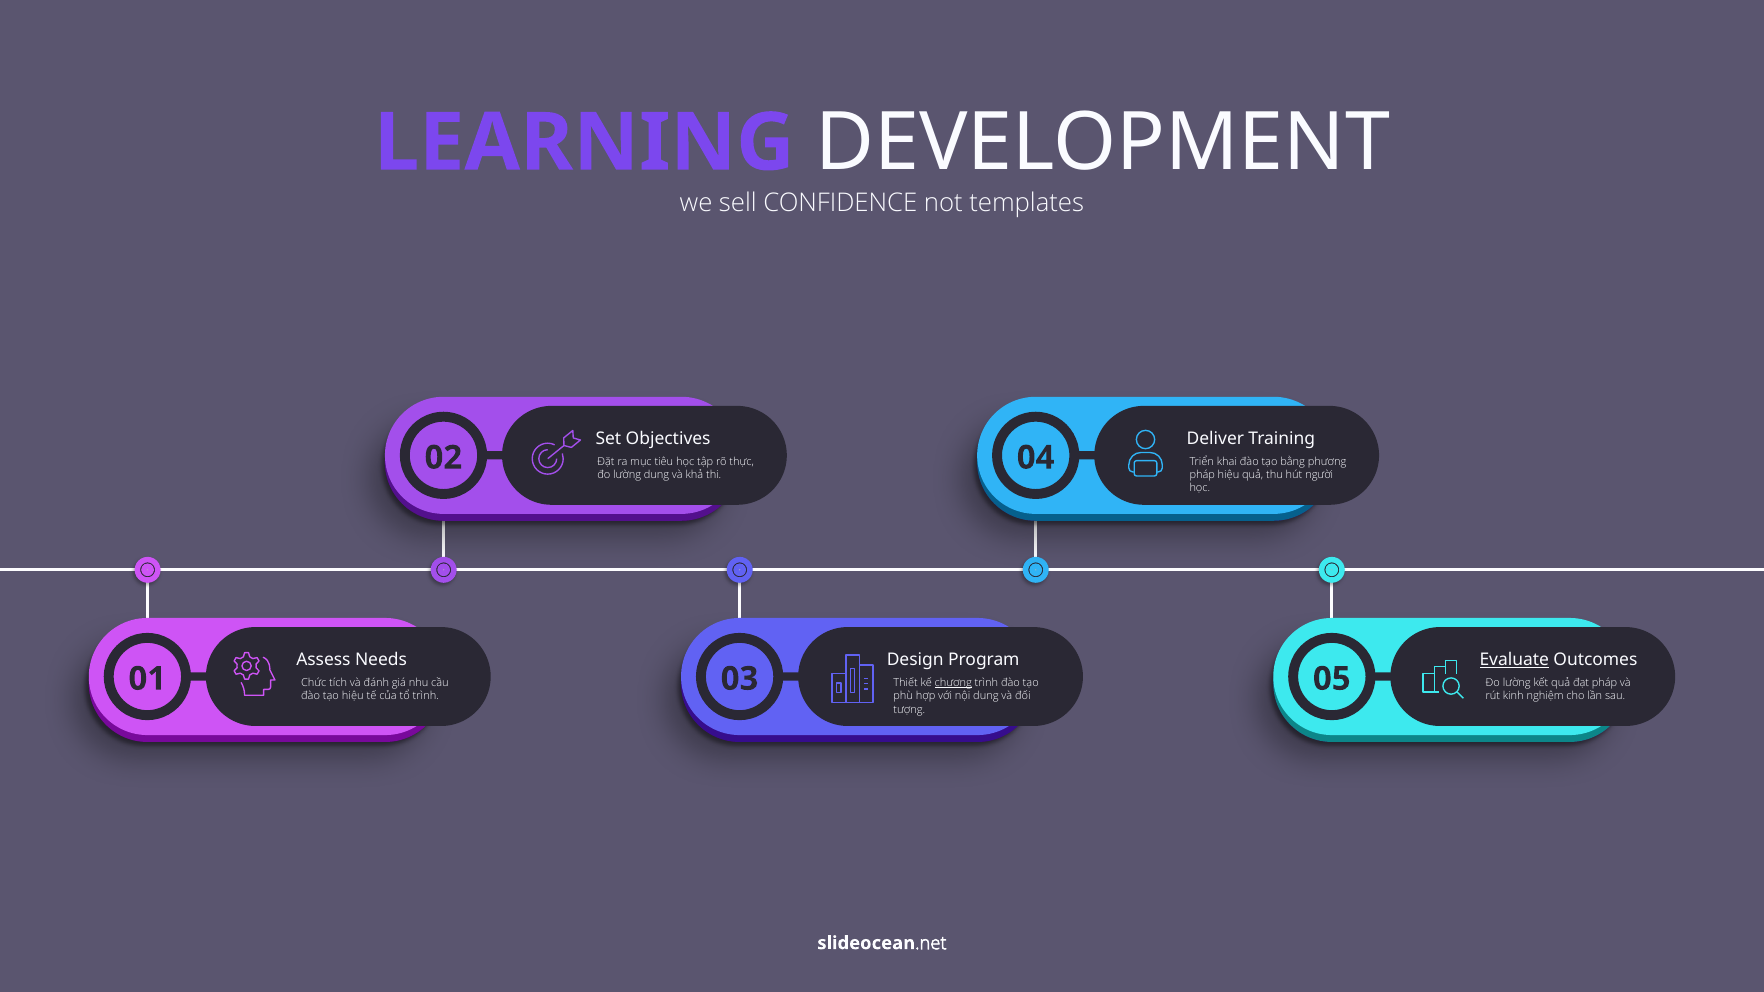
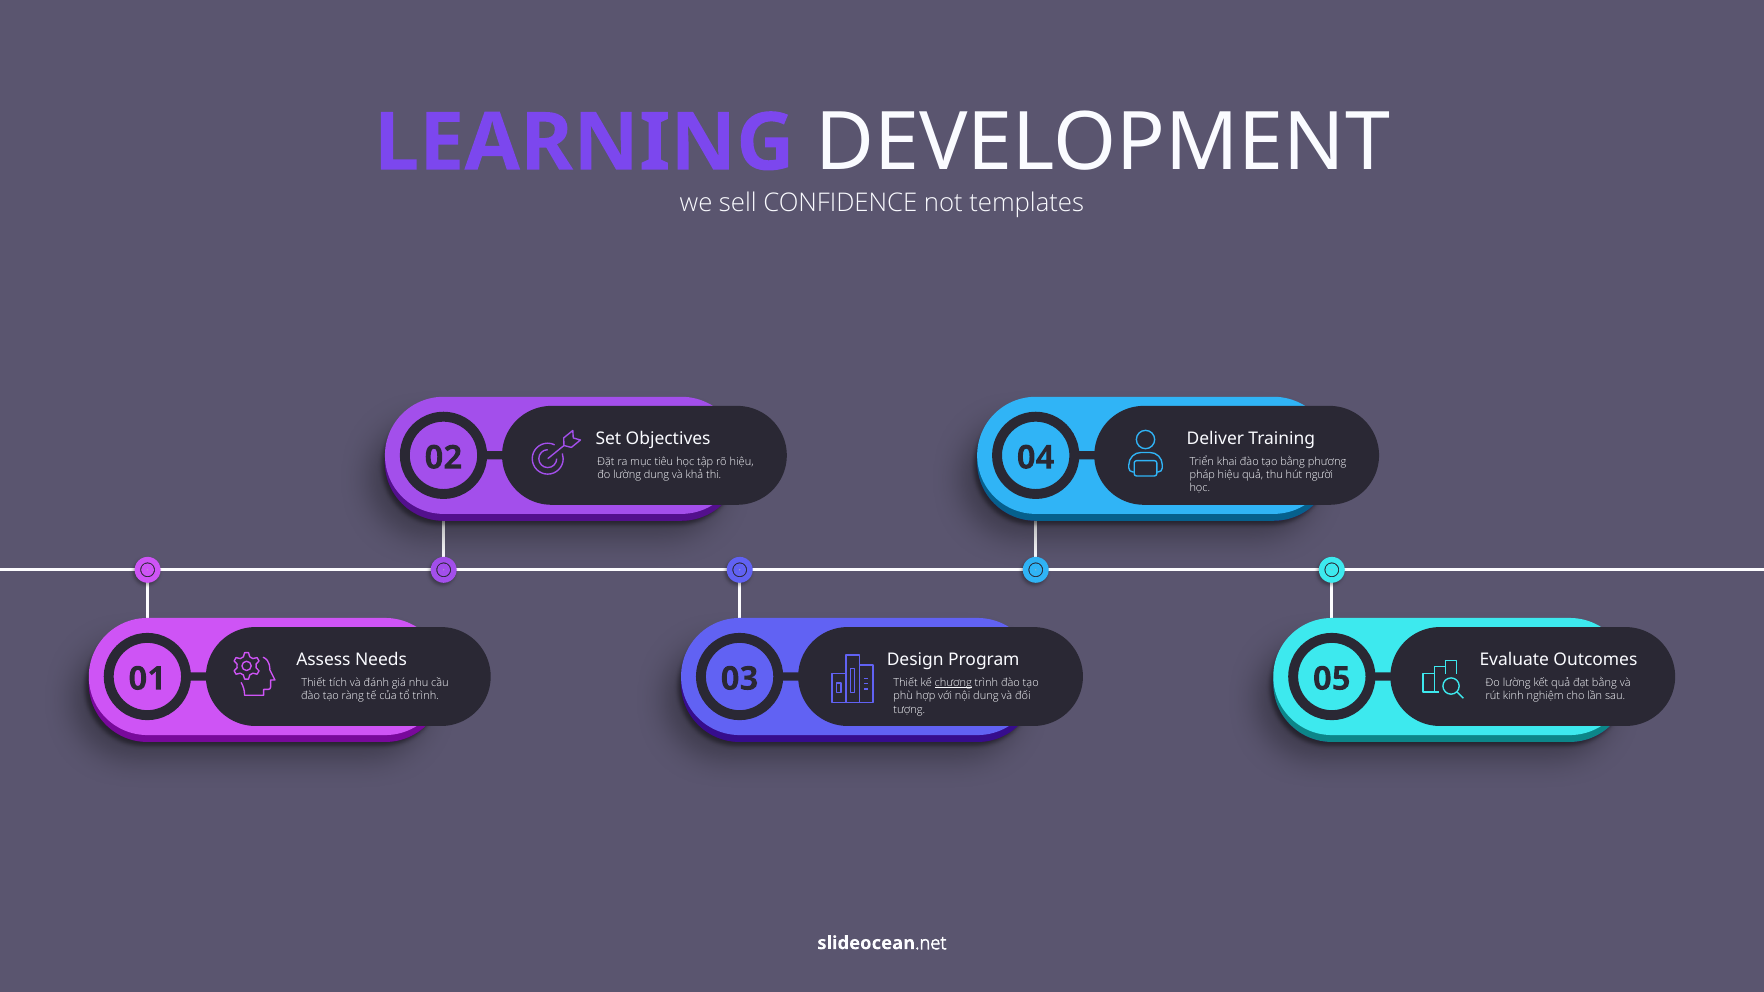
rõ thực: thực -> hiệu
Evaluate underline: present -> none
Chức at (314, 683): Chức -> Thiết
đạt pháp: pháp -> bằng
tạo hiệu: hiệu -> ràng
